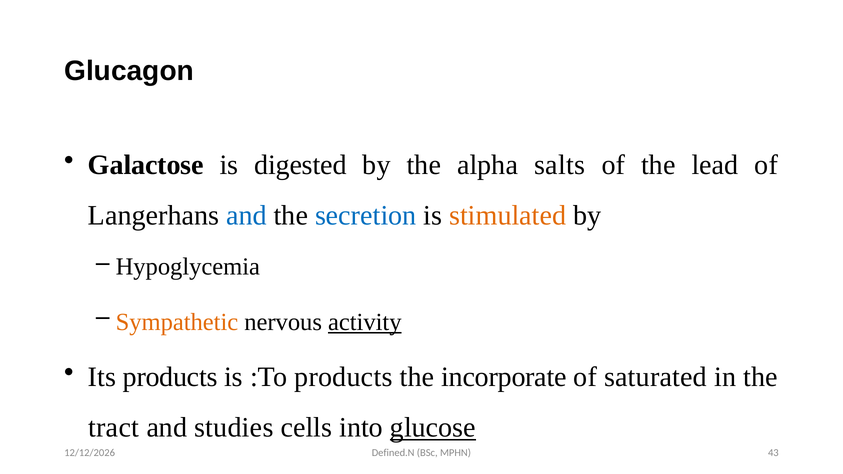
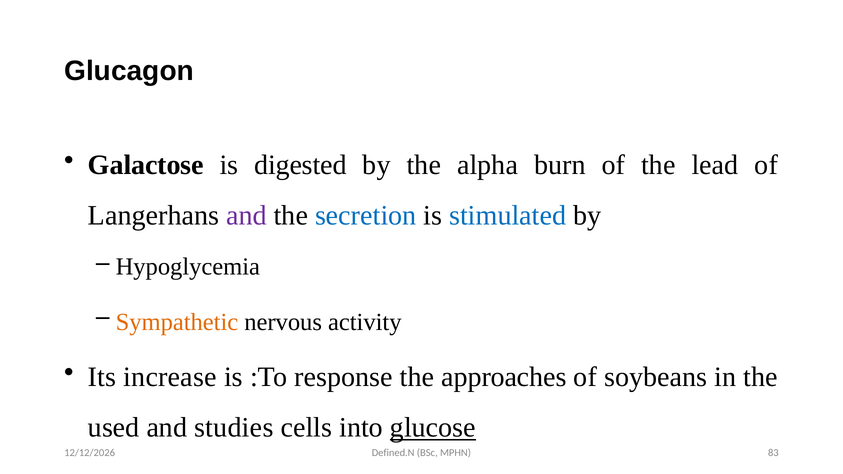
salts: salts -> burn
and at (246, 216) colour: blue -> purple
stimulated colour: orange -> blue
activity underline: present -> none
Its products: products -> increase
:To products: products -> response
incorporate: incorporate -> approaches
saturated: saturated -> soybeans
tract: tract -> used
43: 43 -> 83
